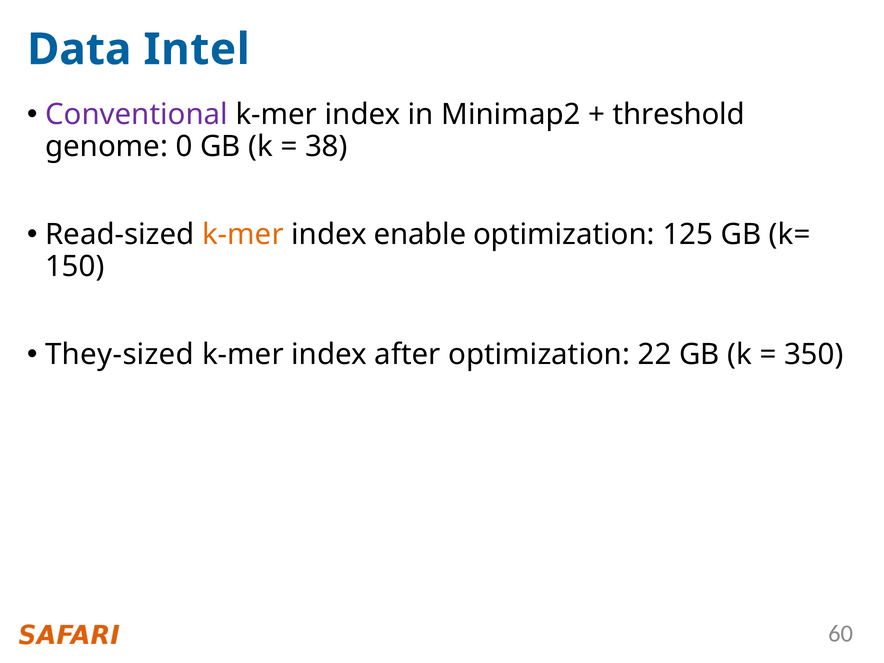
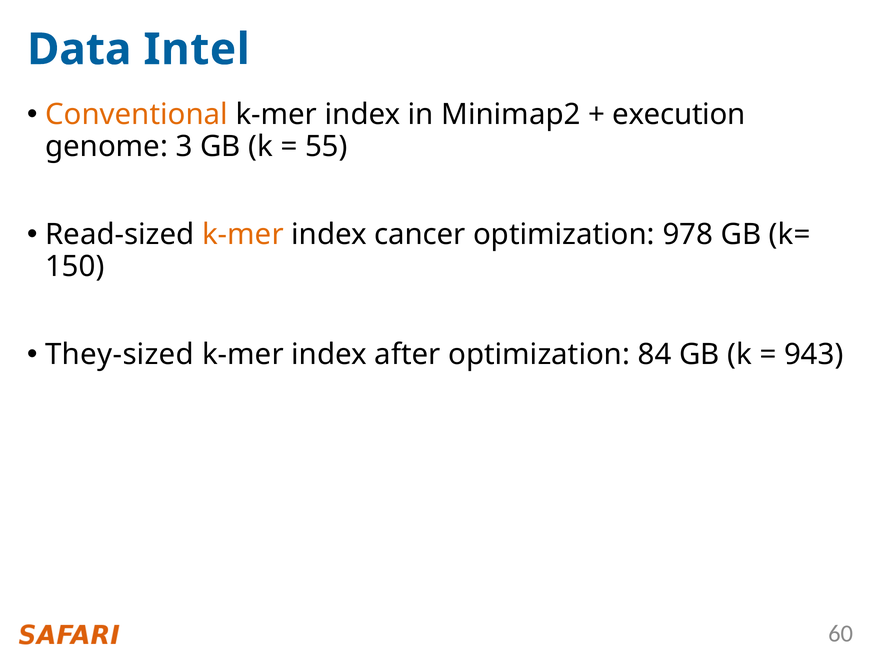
Conventional colour: purple -> orange
threshold: threshold -> execution
0: 0 -> 3
38: 38 -> 55
enable: enable -> cancer
125: 125 -> 978
22: 22 -> 84
350: 350 -> 943
